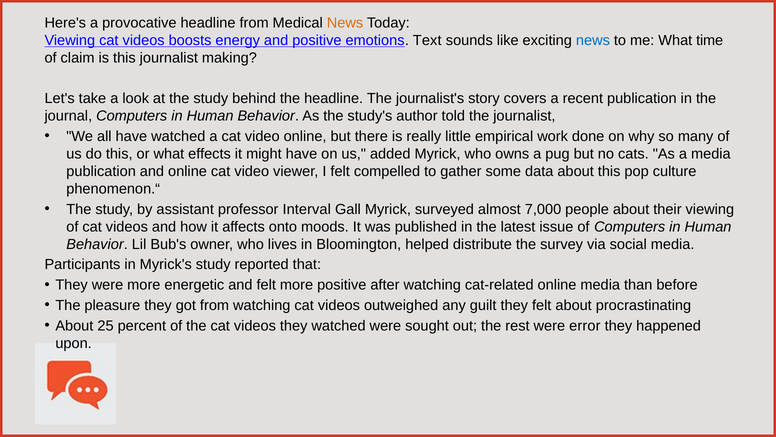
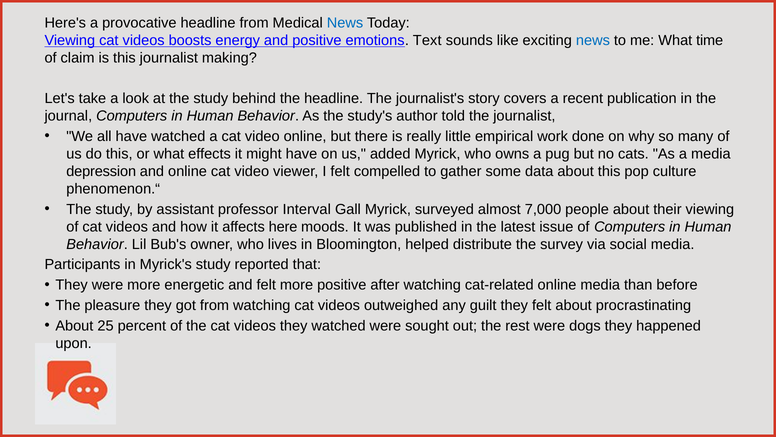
News at (345, 23) colour: orange -> blue
publication at (101, 171): publication -> depression
onto: onto -> here
error: error -> dogs
